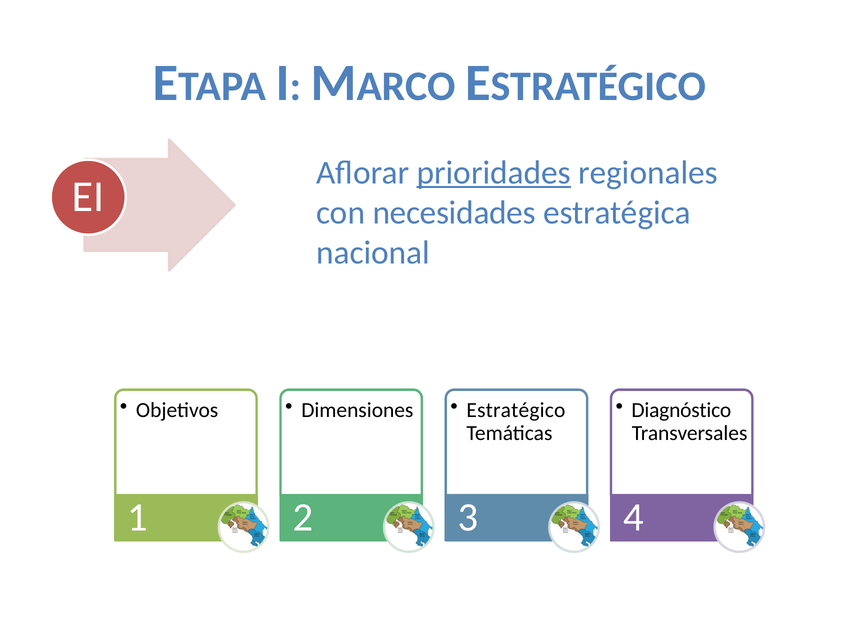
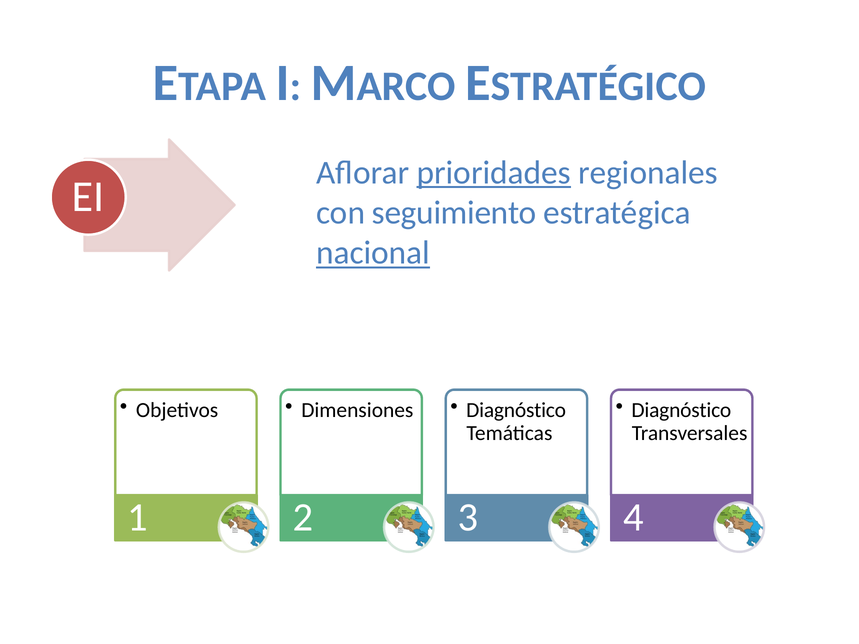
necesidades: necesidades -> seguimiento
nacional underline: none -> present
Estratégico at (516, 410): Estratégico -> Diagnóstico
